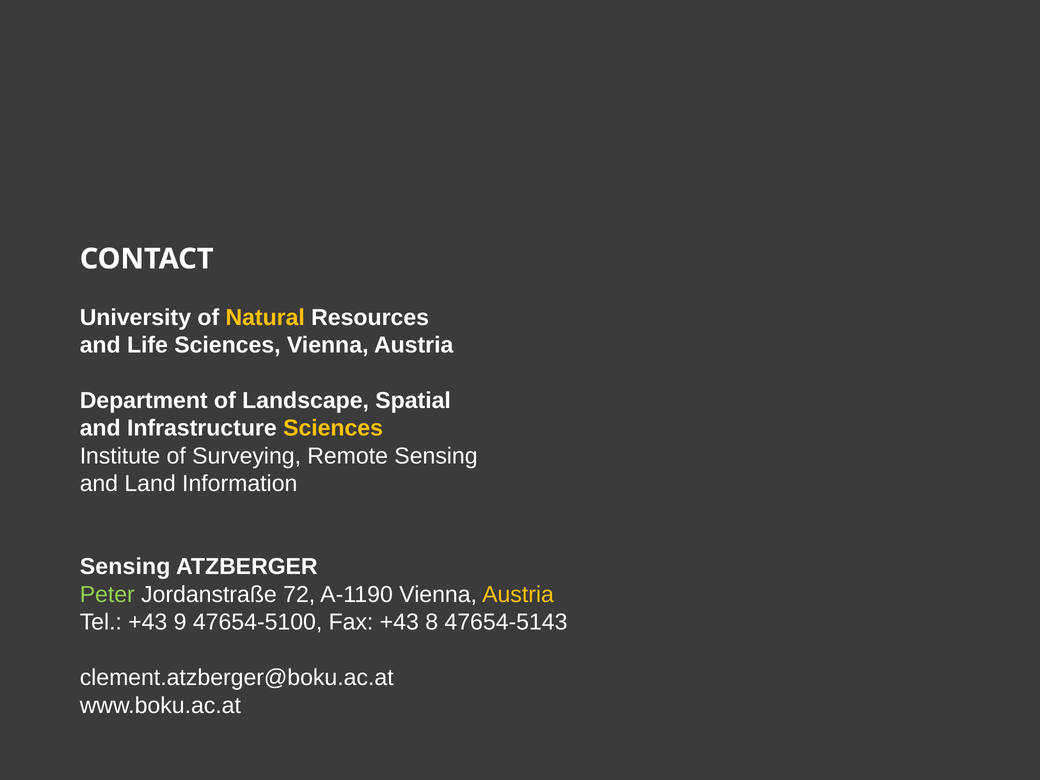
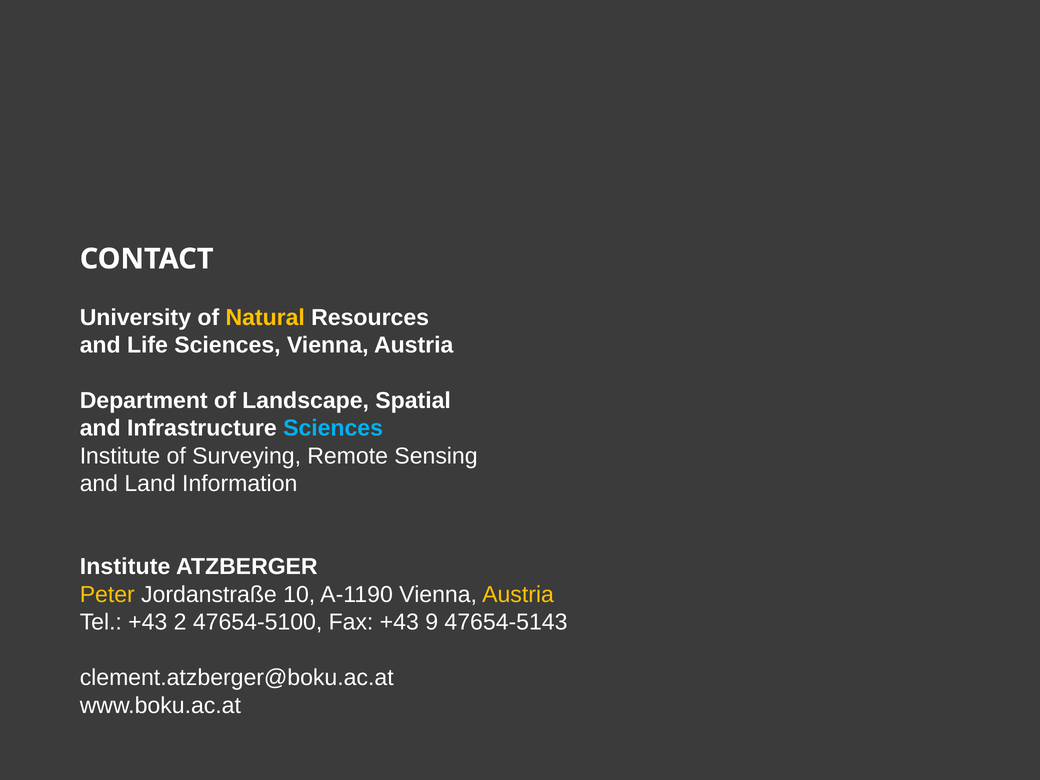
Sciences at (333, 428) colour: yellow -> light blue
Sensing at (125, 567): Sensing -> Institute
Peter colour: light green -> yellow
72: 72 -> 10
9: 9 -> 2
8: 8 -> 9
